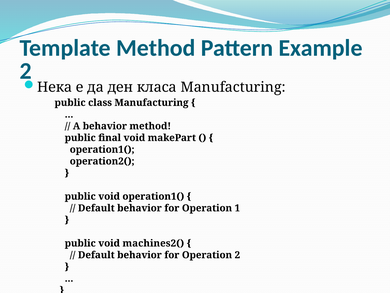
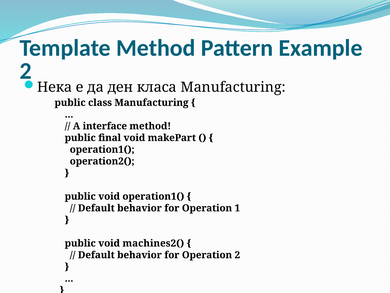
A behavior: behavior -> interface
